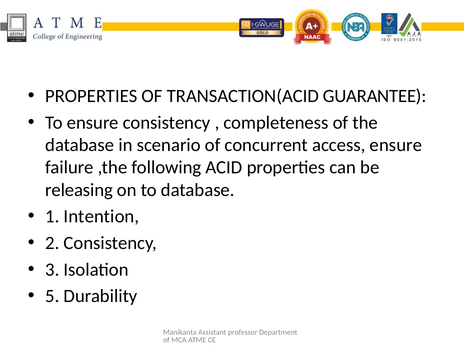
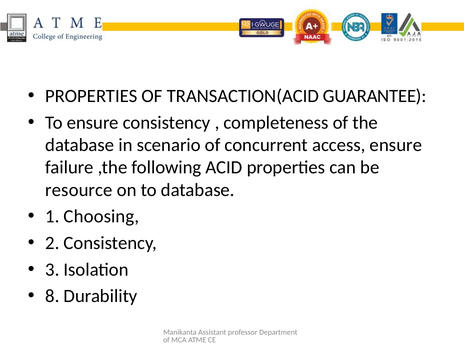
releasing: releasing -> resource
Intention: Intention -> Choosing
5: 5 -> 8
